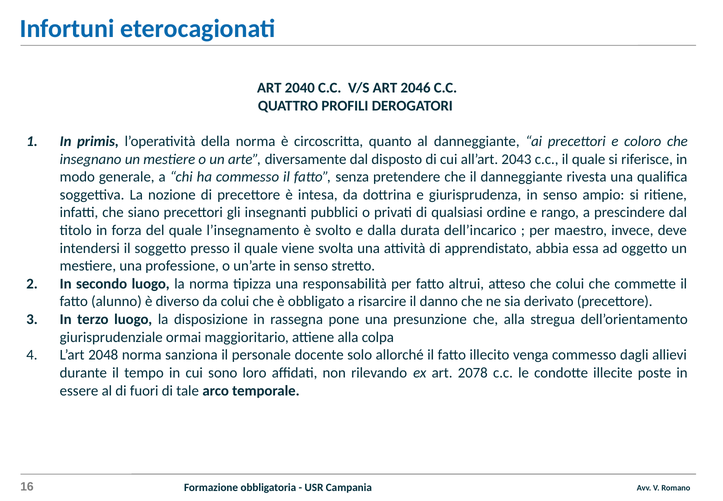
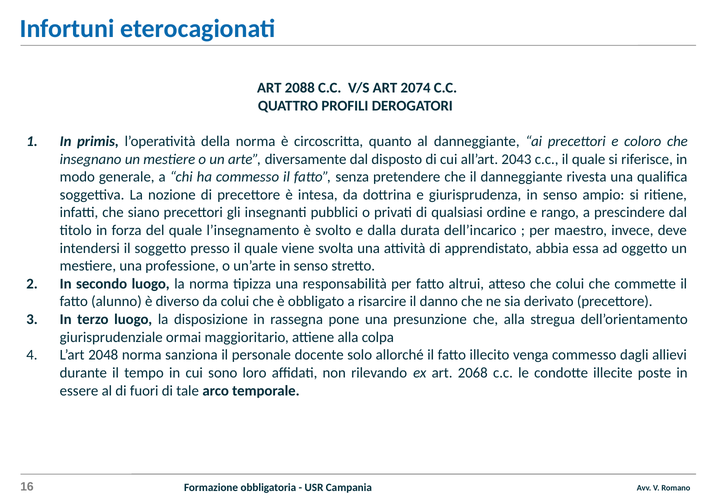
2040: 2040 -> 2088
2046: 2046 -> 2074
2078: 2078 -> 2068
